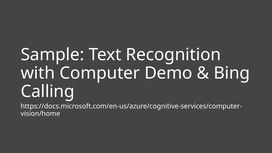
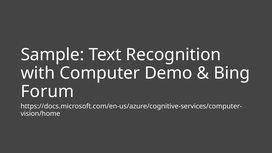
Calling: Calling -> Forum
